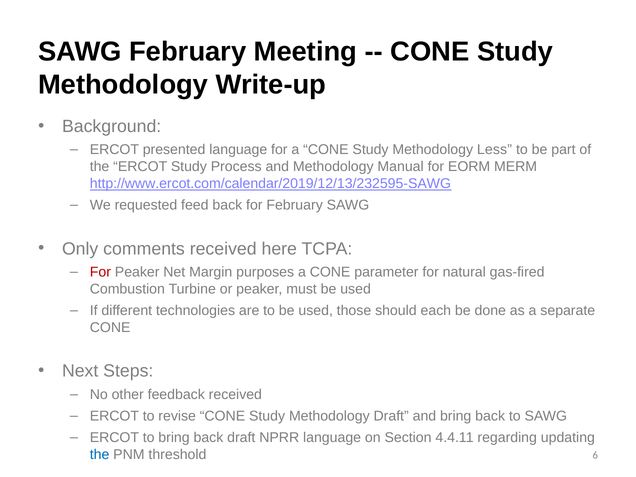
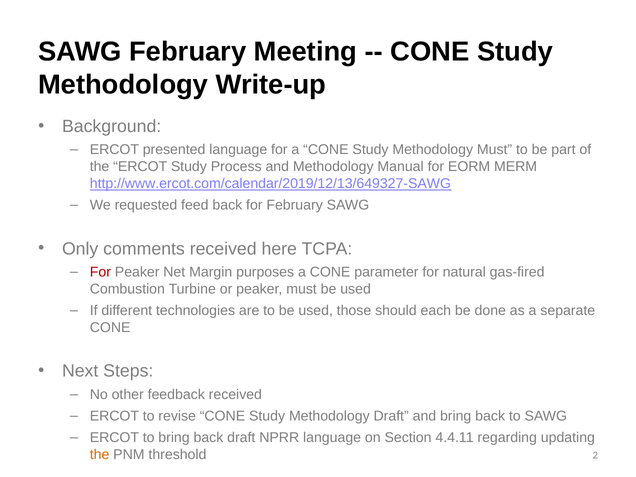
Methodology Less: Less -> Must
http://www.ercot.com/calendar/2019/12/13/232595-SAWG: http://www.ercot.com/calendar/2019/12/13/232595-SAWG -> http://www.ercot.com/calendar/2019/12/13/649327-SAWG
the at (100, 455) colour: blue -> orange
6: 6 -> 2
